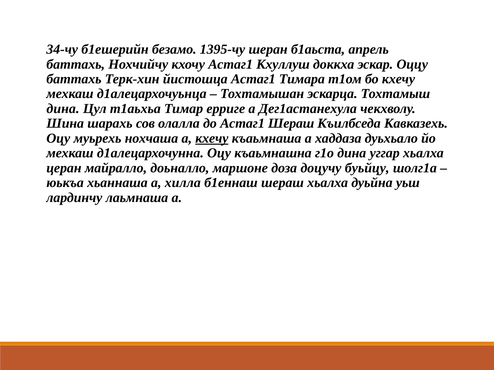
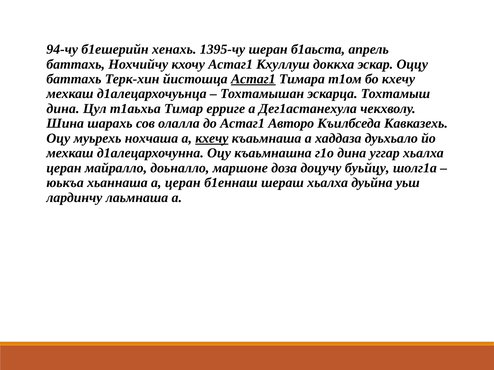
34-чу: 34-чу -> 94-чу
безамо: безамо -> хенахь
Астаг1 at (253, 79) underline: none -> present
Астаг1 Шераш: Шераш -> Авторо
а хилла: хилла -> церан
